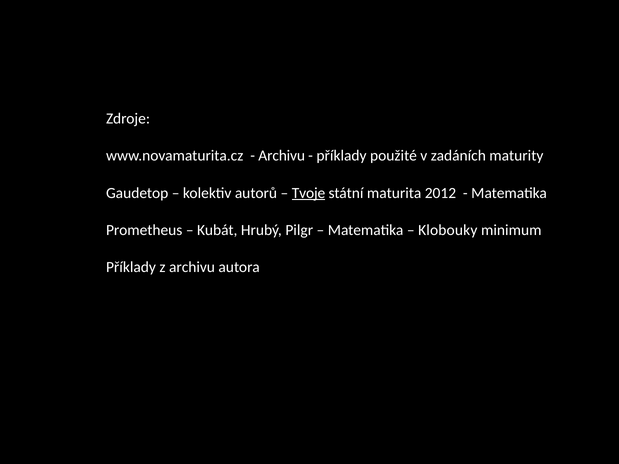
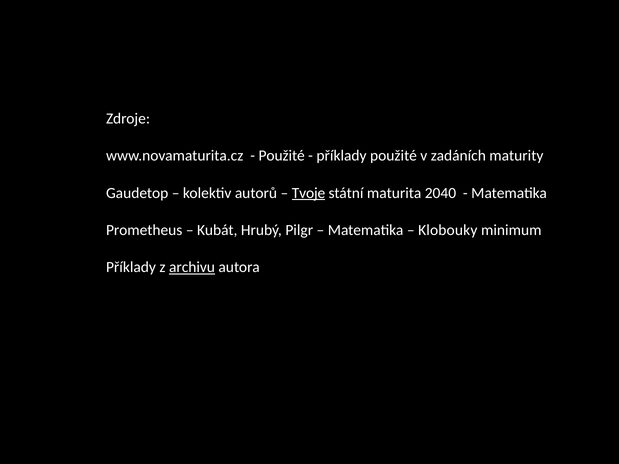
Archivu at (282, 156): Archivu -> Použité
2012: 2012 -> 2040
archivu at (192, 267) underline: none -> present
